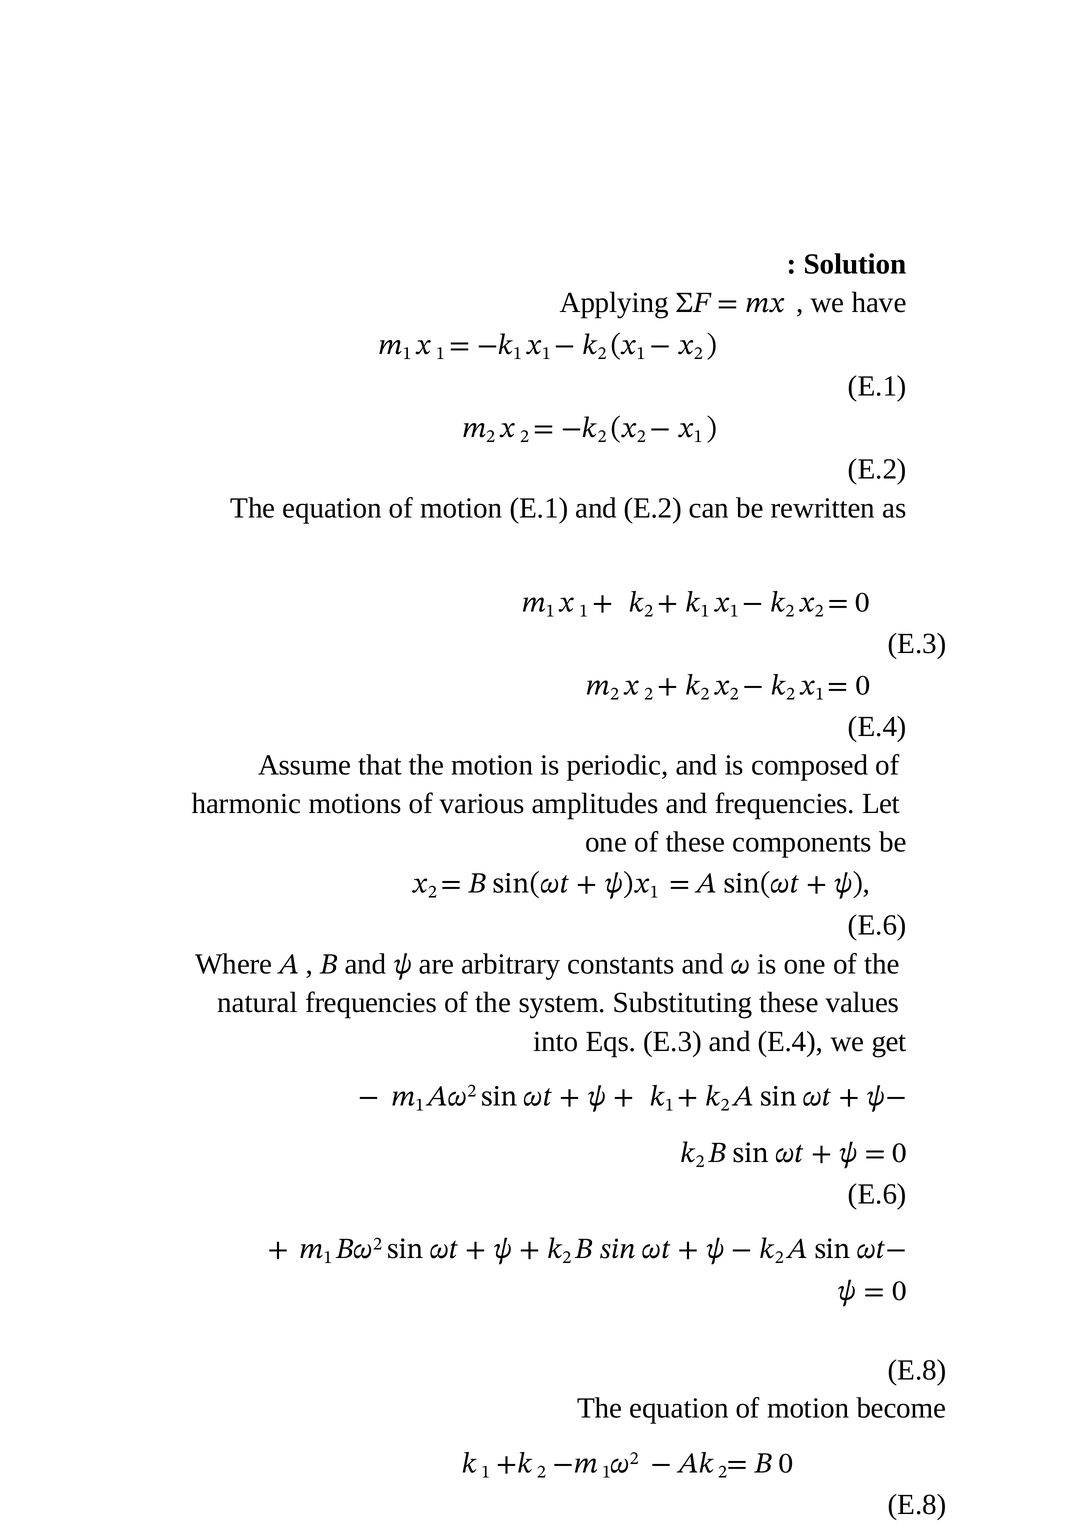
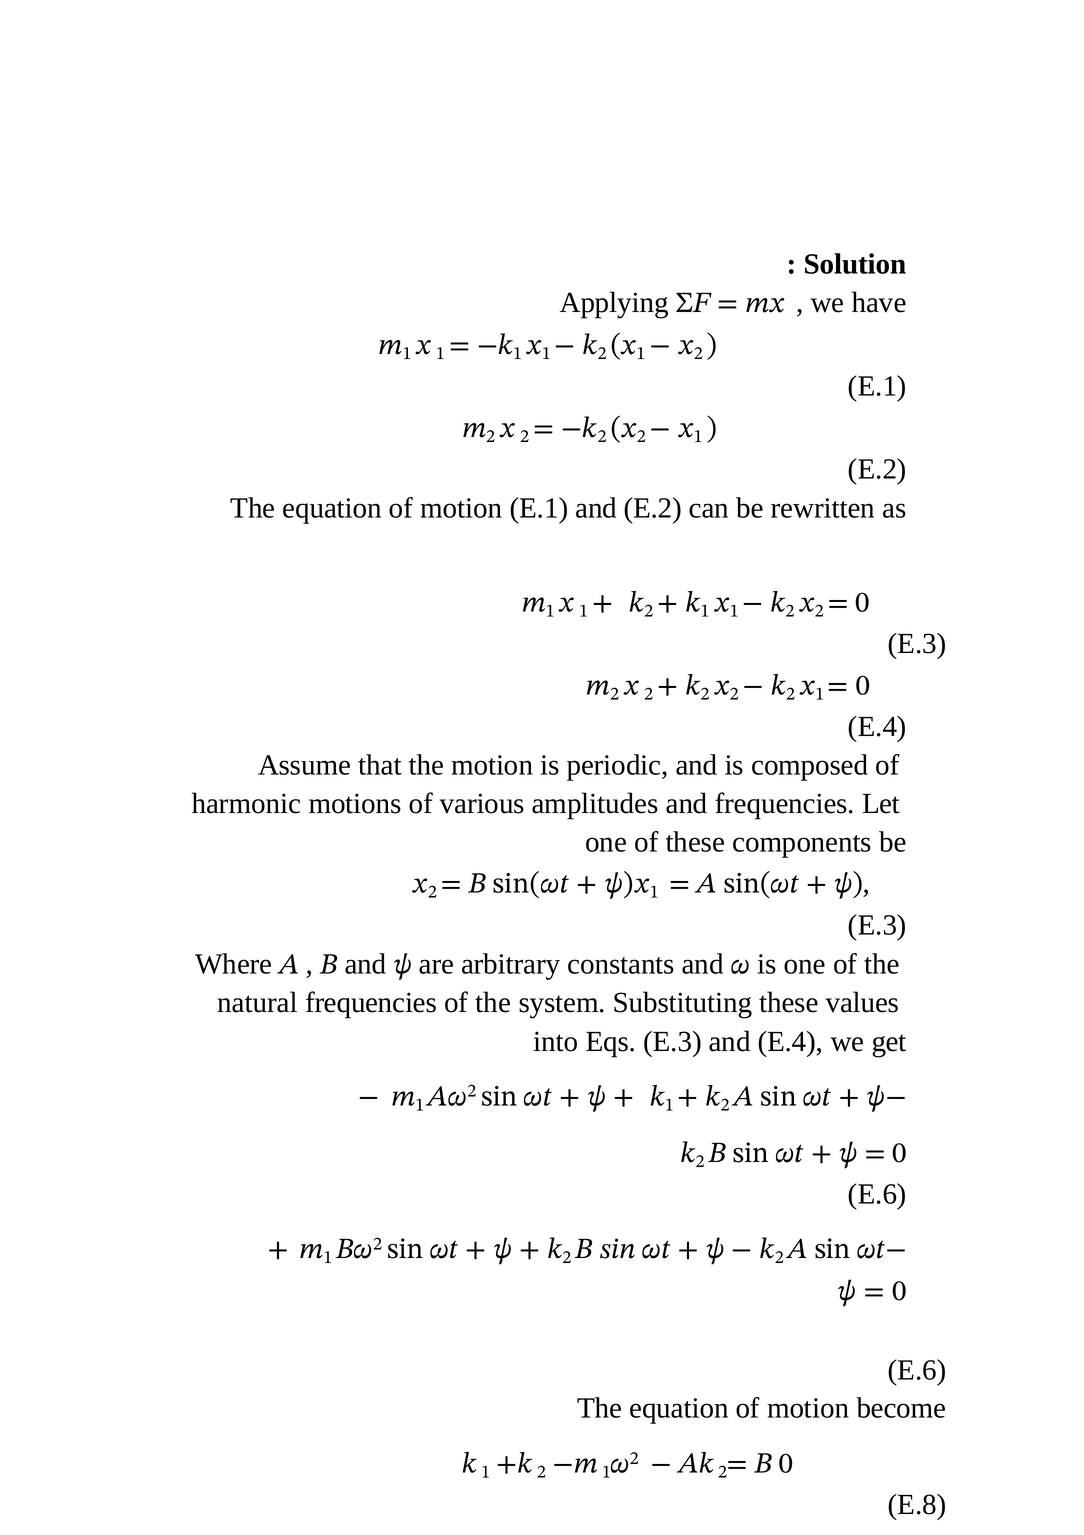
E.6 at (877, 925): E.6 -> E.3
E.8 at (917, 1369): E.8 -> E.6
